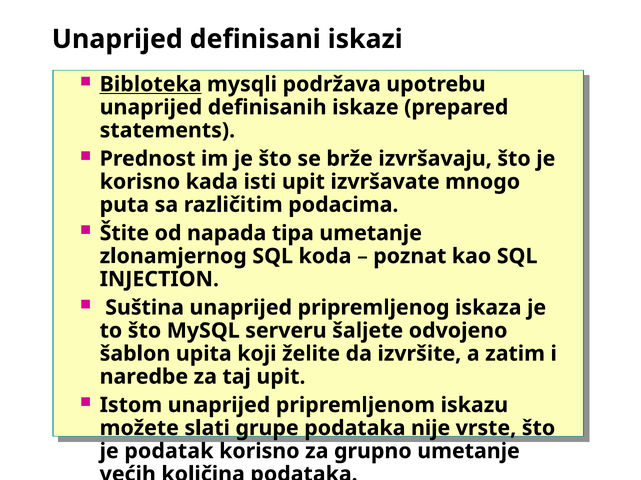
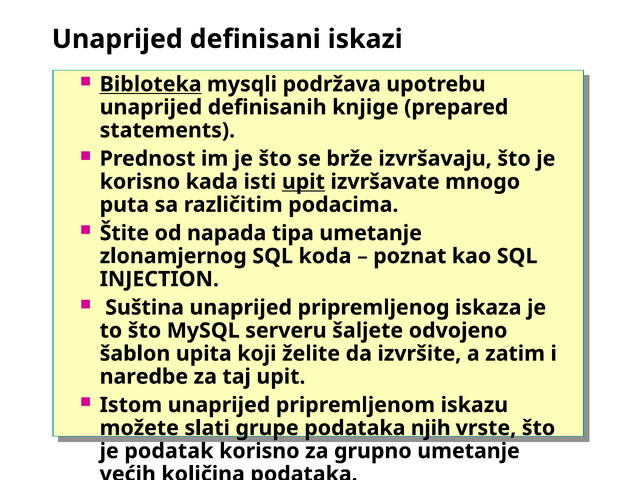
iskaze: iskaze -> knjige
upit at (303, 182) underline: none -> present
nije: nije -> njih
